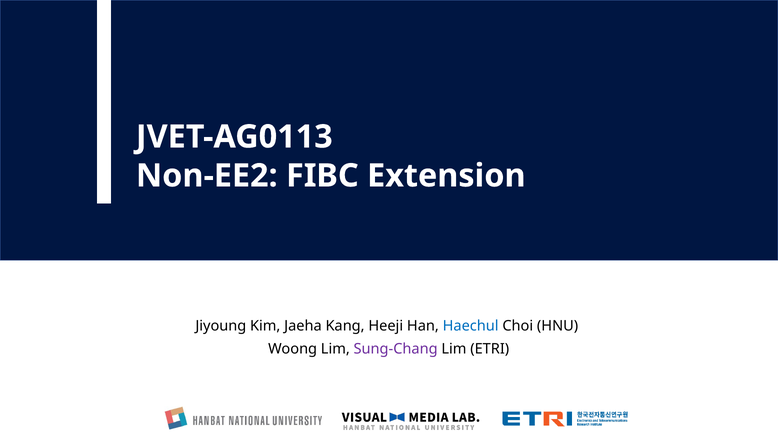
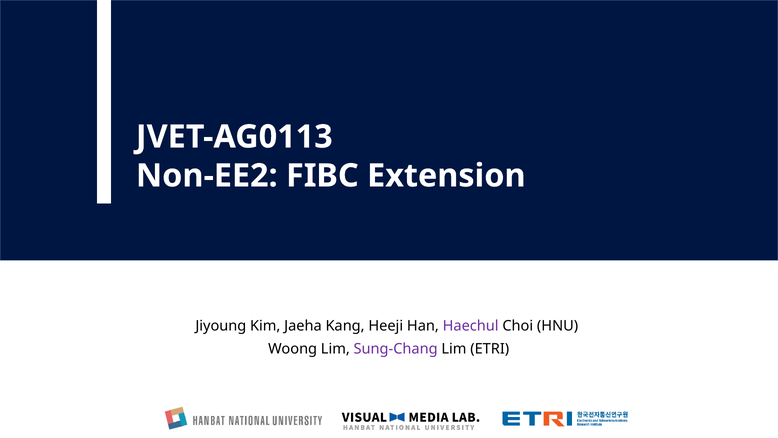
Haechul colour: blue -> purple
